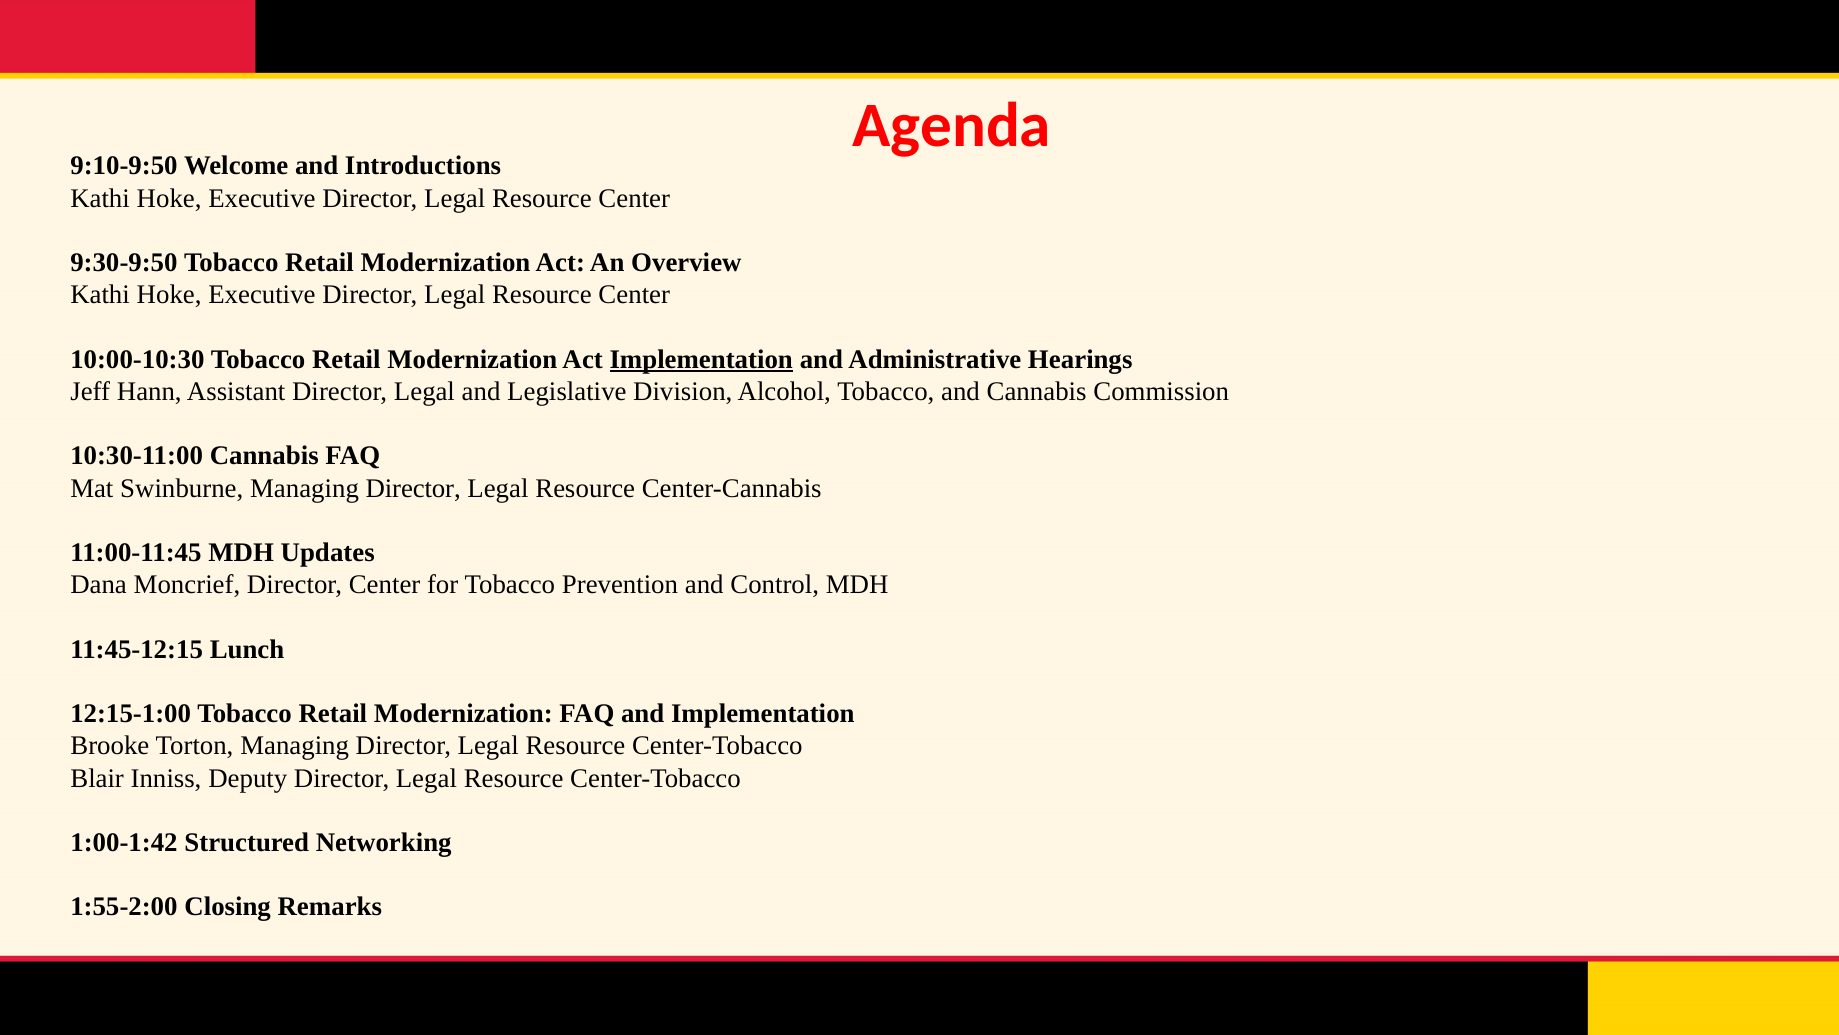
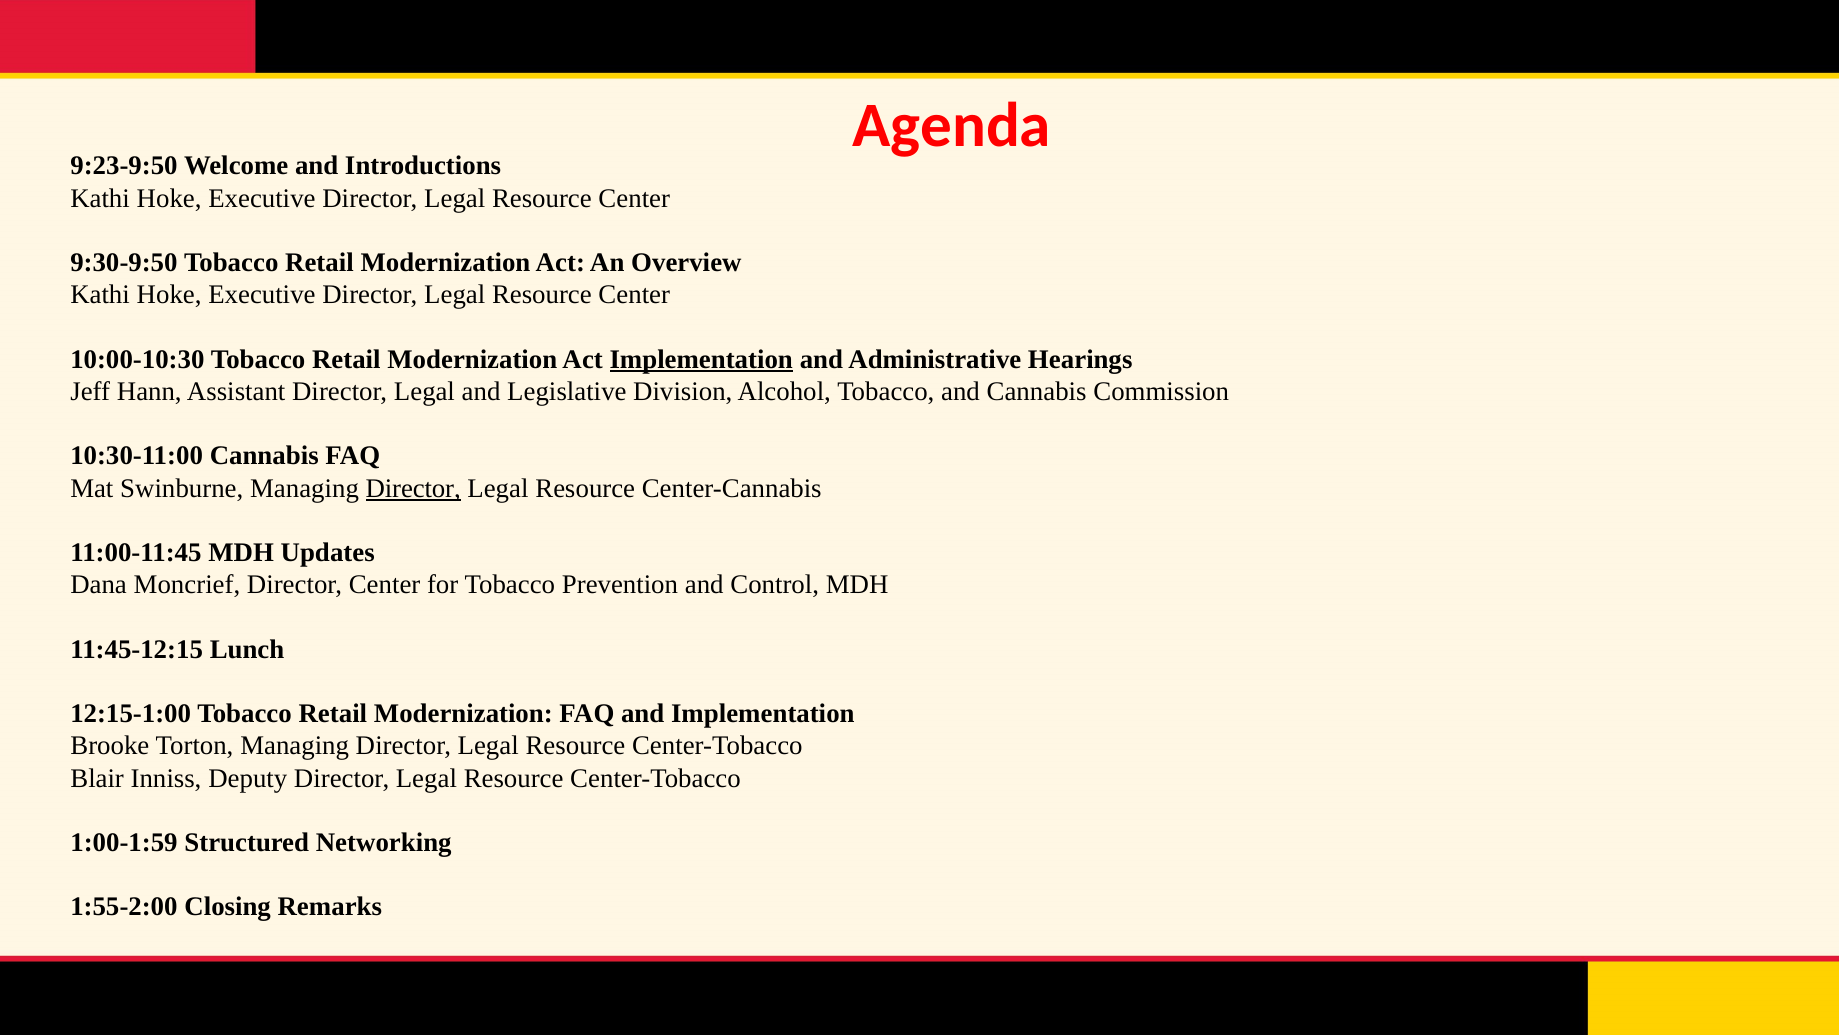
9:10-9:50: 9:10-9:50 -> 9:23-9:50
Director at (413, 488) underline: none -> present
1:00-1:42: 1:00-1:42 -> 1:00-1:59
